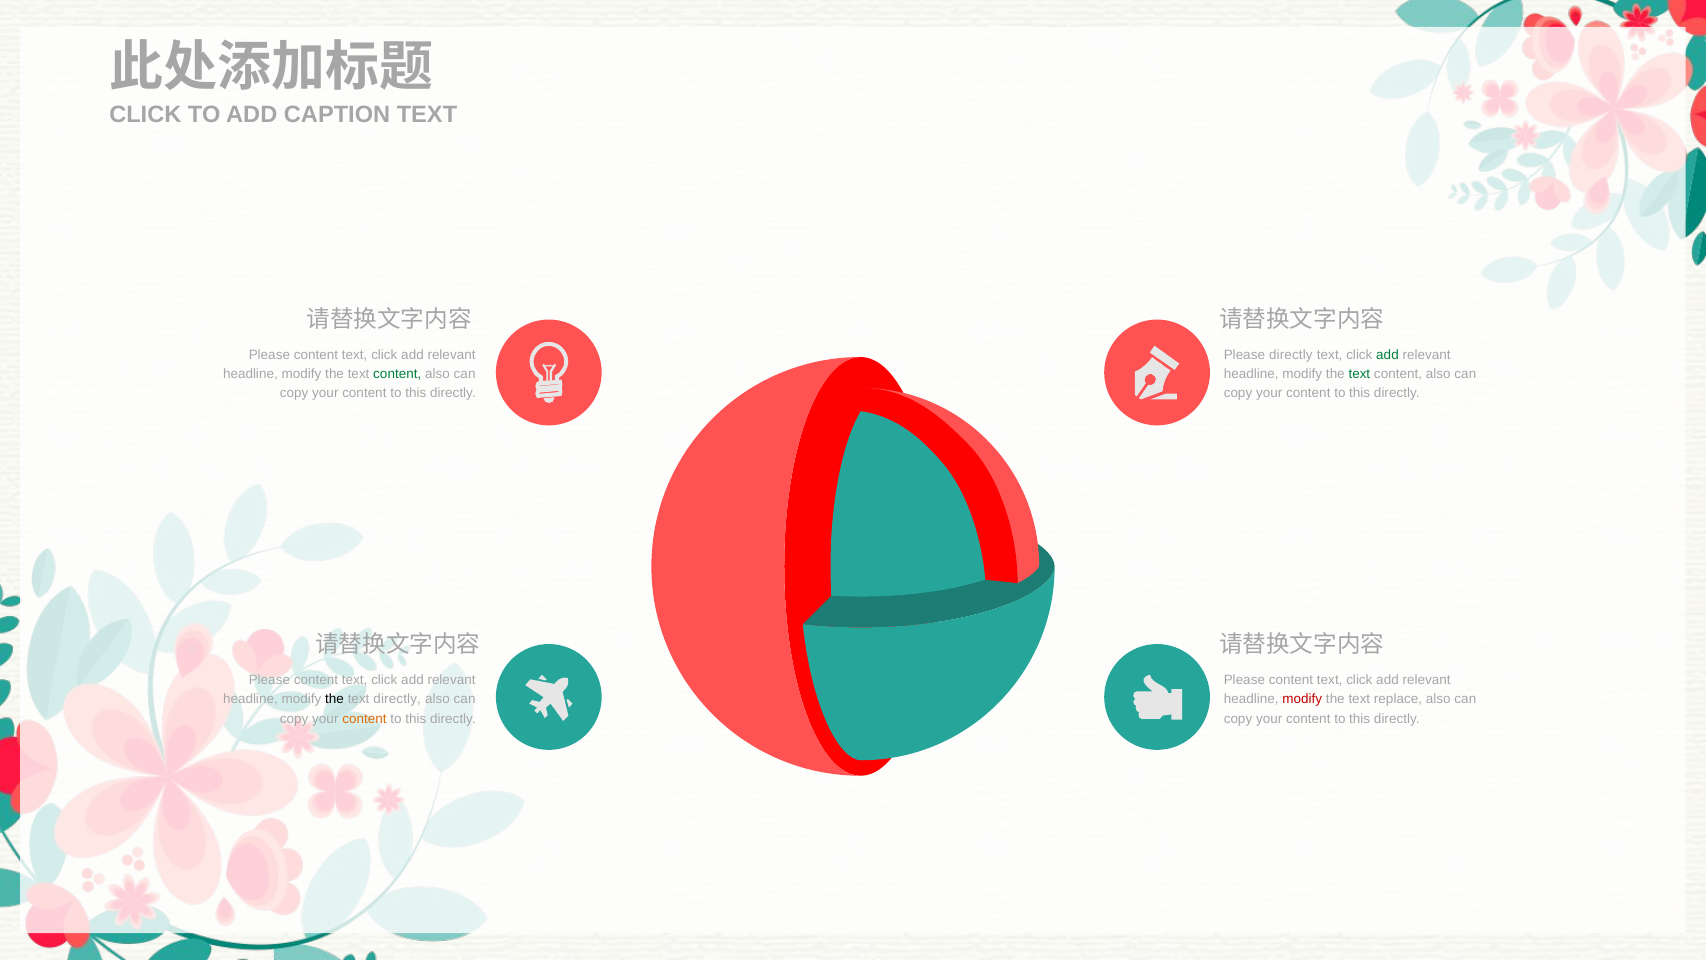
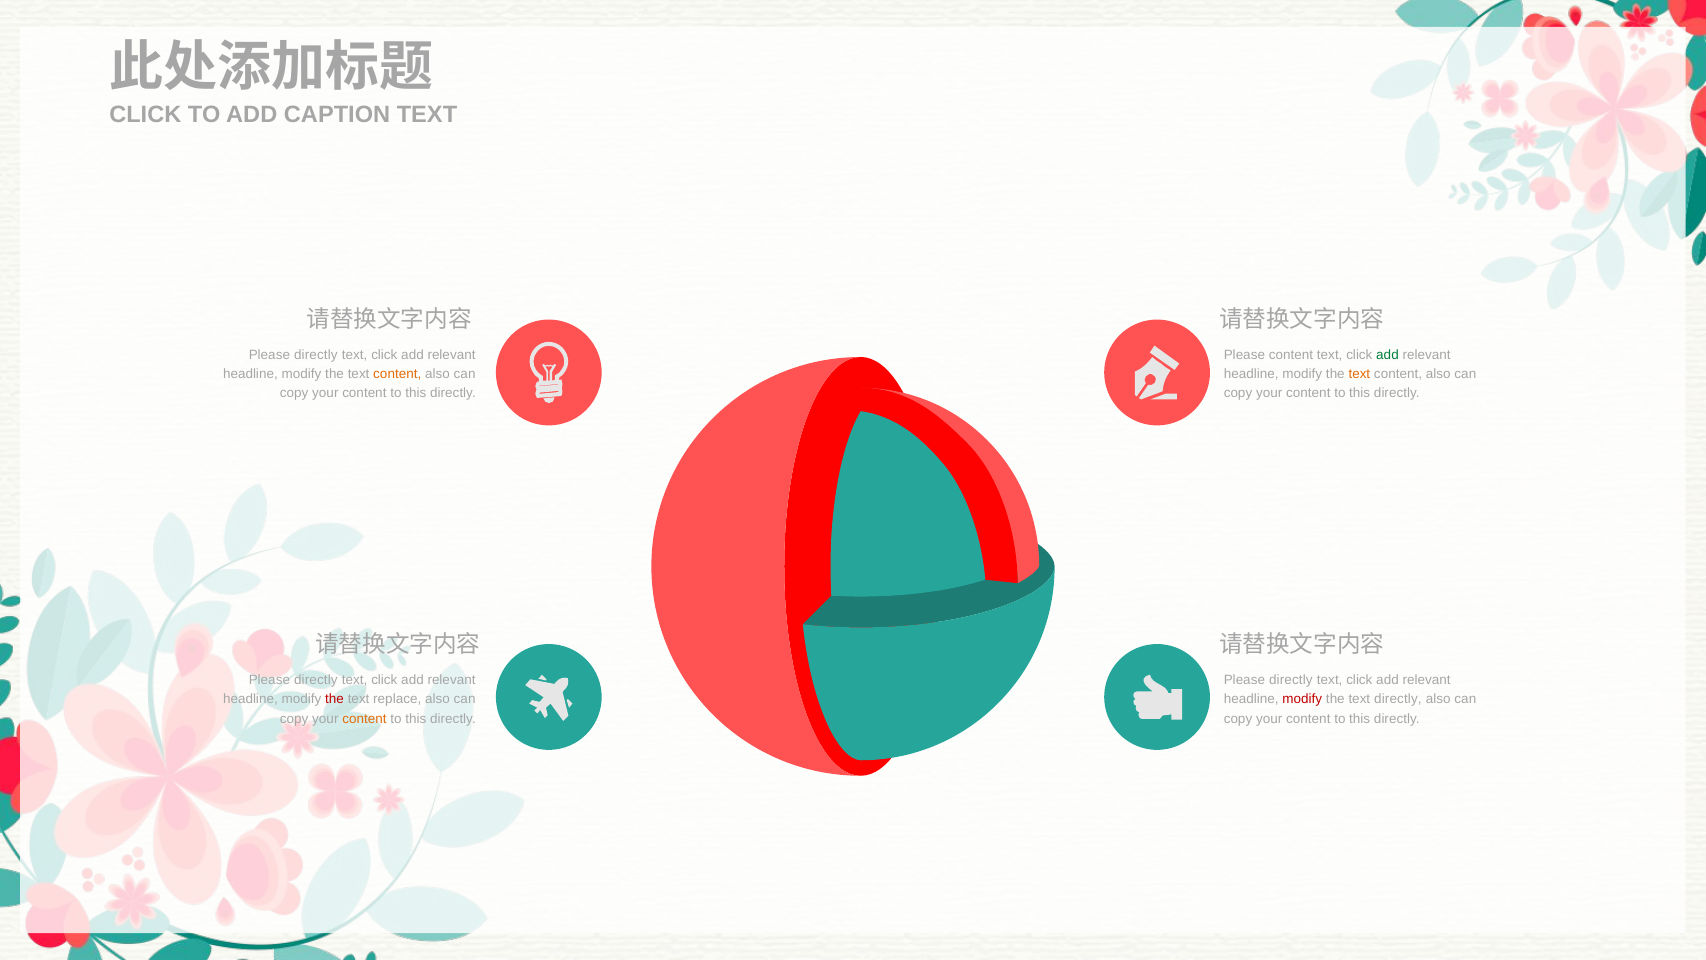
content at (316, 355): content -> directly
Please directly: directly -> content
content at (397, 374) colour: green -> orange
text at (1359, 374) colour: green -> orange
content at (316, 680): content -> directly
content at (1291, 680): content -> directly
the at (335, 699) colour: black -> red
text directly: directly -> replace
text replace: replace -> directly
